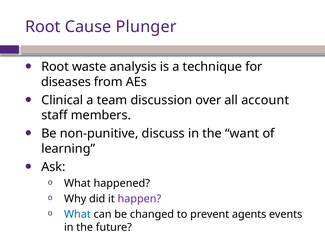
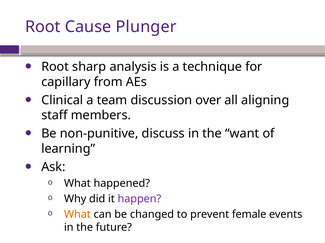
waste: waste -> sharp
diseases: diseases -> capillary
account: account -> aligning
What at (77, 215) colour: blue -> orange
agents: agents -> female
